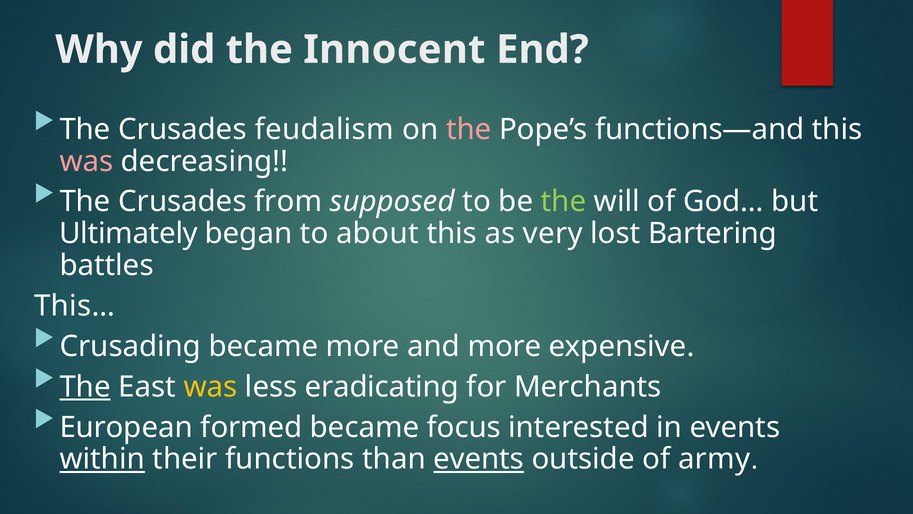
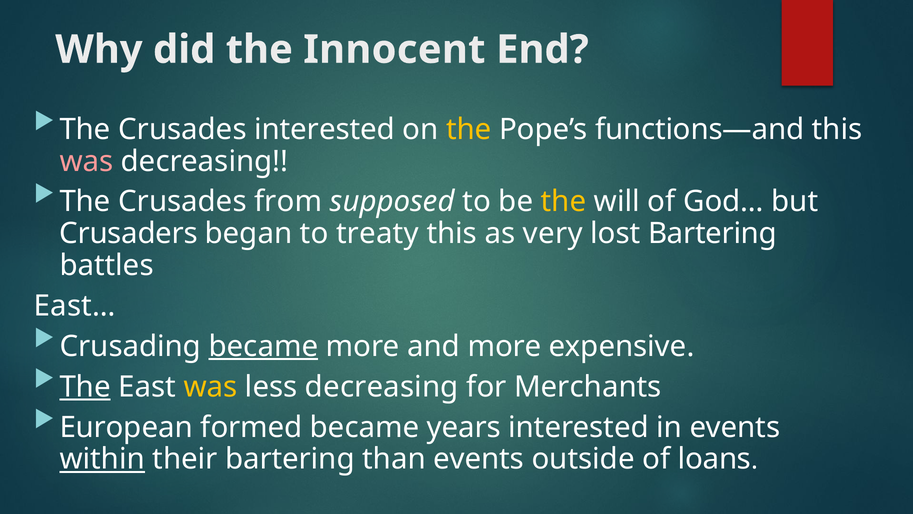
Crusades feudalism: feudalism -> interested
the at (469, 129) colour: pink -> yellow
the at (564, 202) colour: light green -> yellow
Ultimately: Ultimately -> Crusaders
about: about -> treaty
This…: This… -> East…
became at (263, 346) underline: none -> present
less eradicating: eradicating -> decreasing
focus: focus -> years
their functions: functions -> bartering
events at (479, 459) underline: present -> none
army: army -> loans
